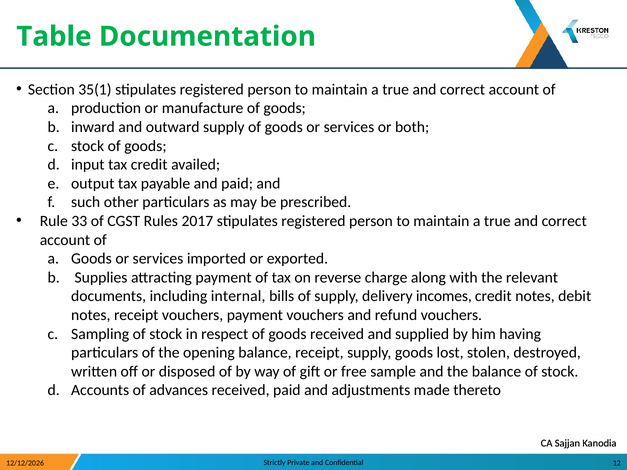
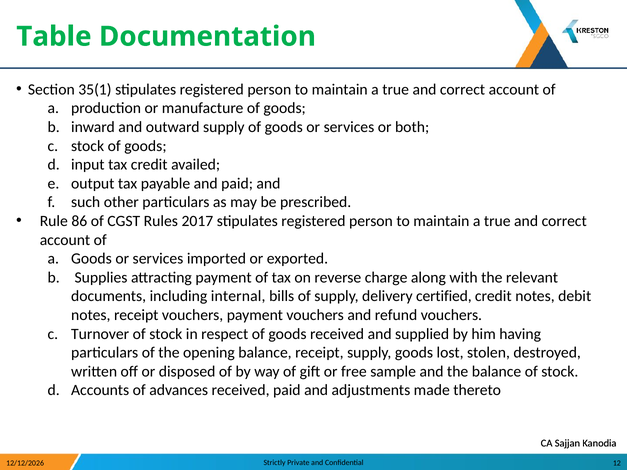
33: 33 -> 86
incomes: incomes -> certified
Sampling: Sampling -> Turnover
